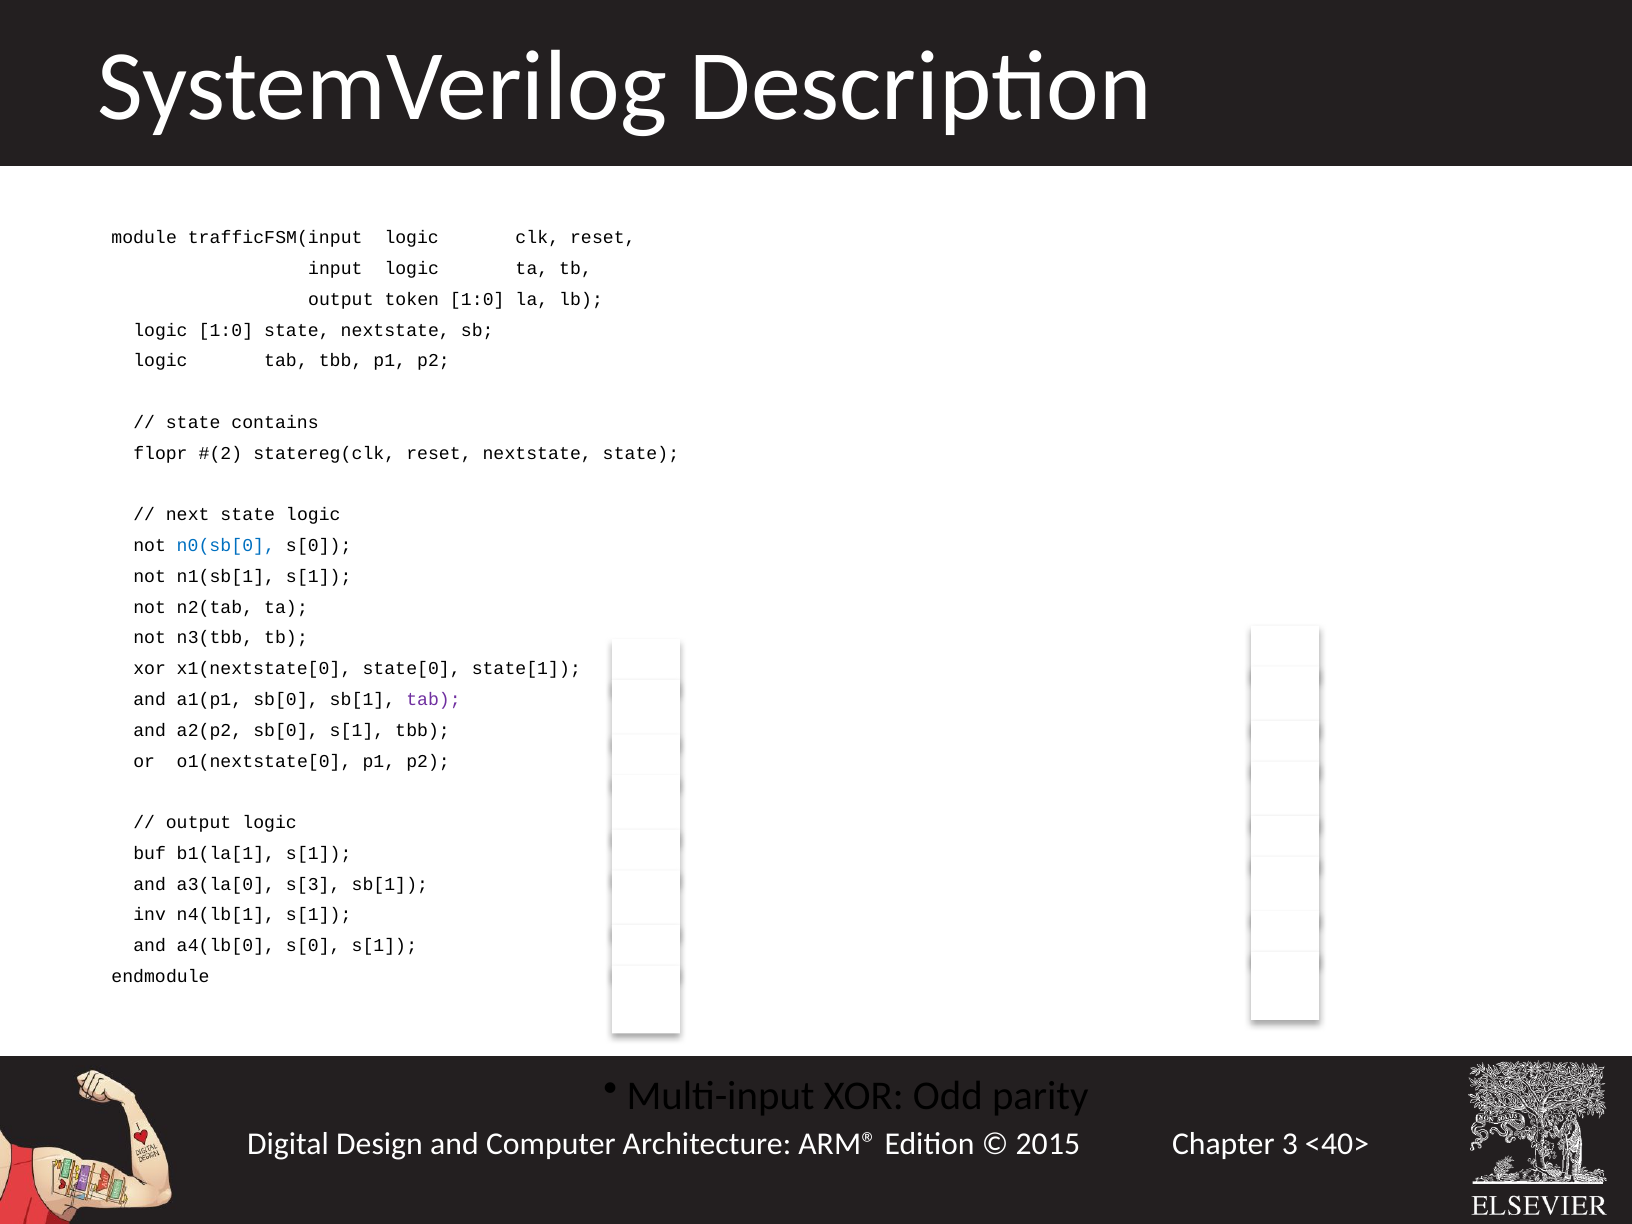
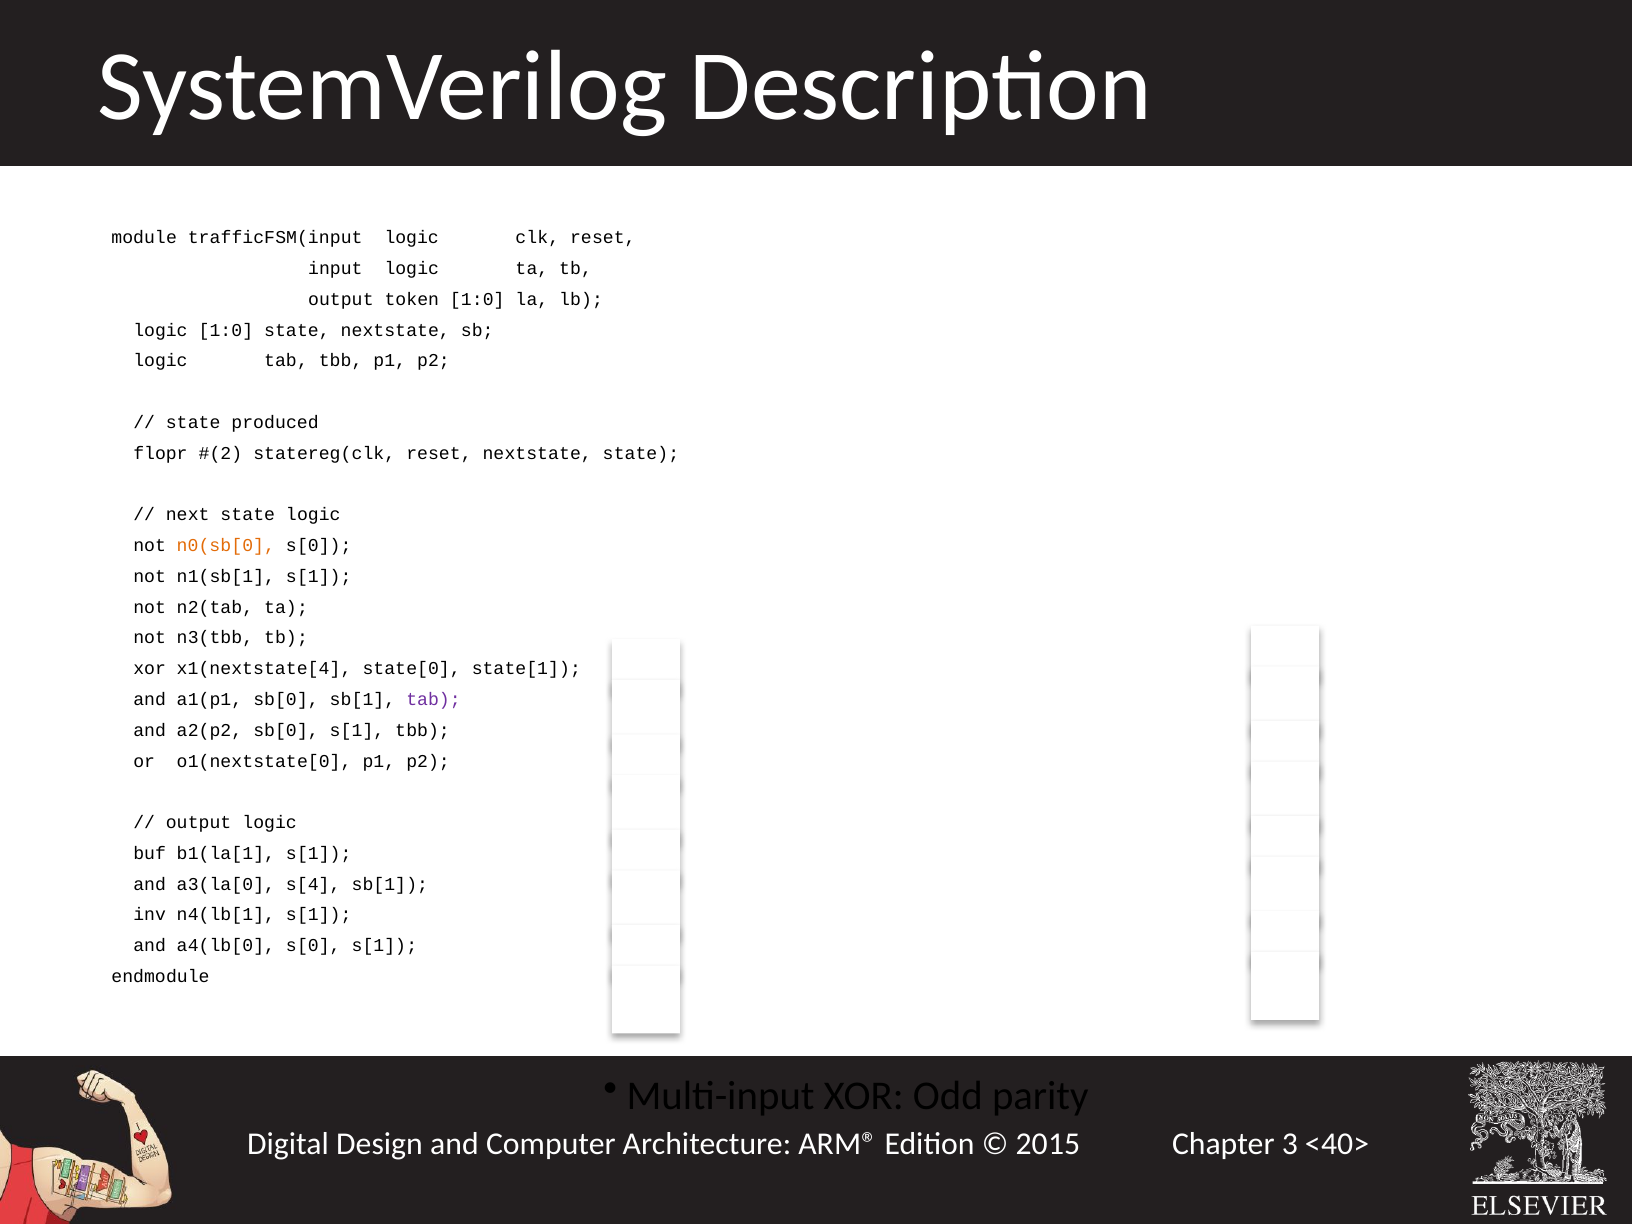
contains: contains -> produced
n0(sb[0 colour: blue -> orange
x1(nextstate[0: x1(nextstate[0 -> x1(nextstate[4
s[3: s[3 -> s[4
